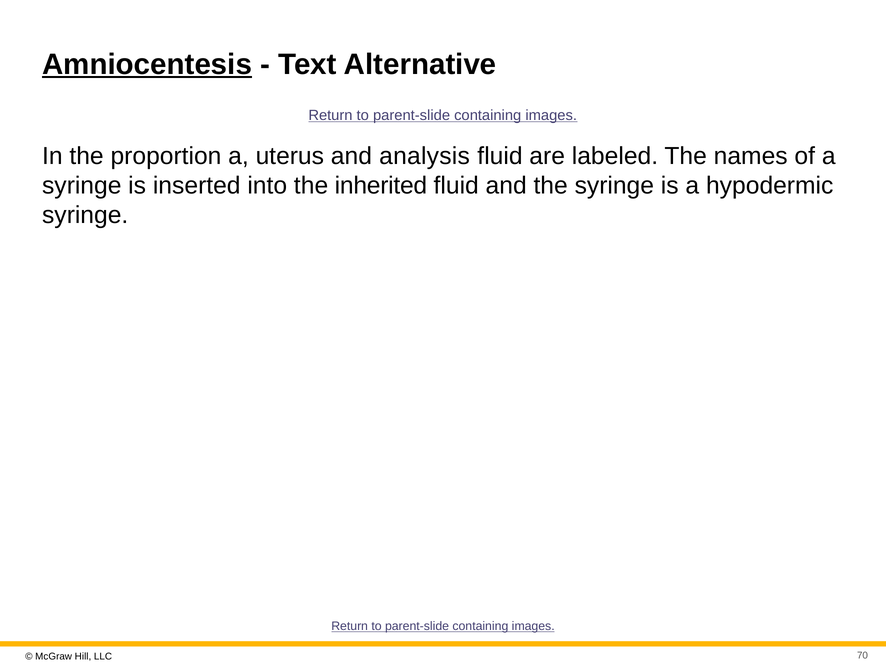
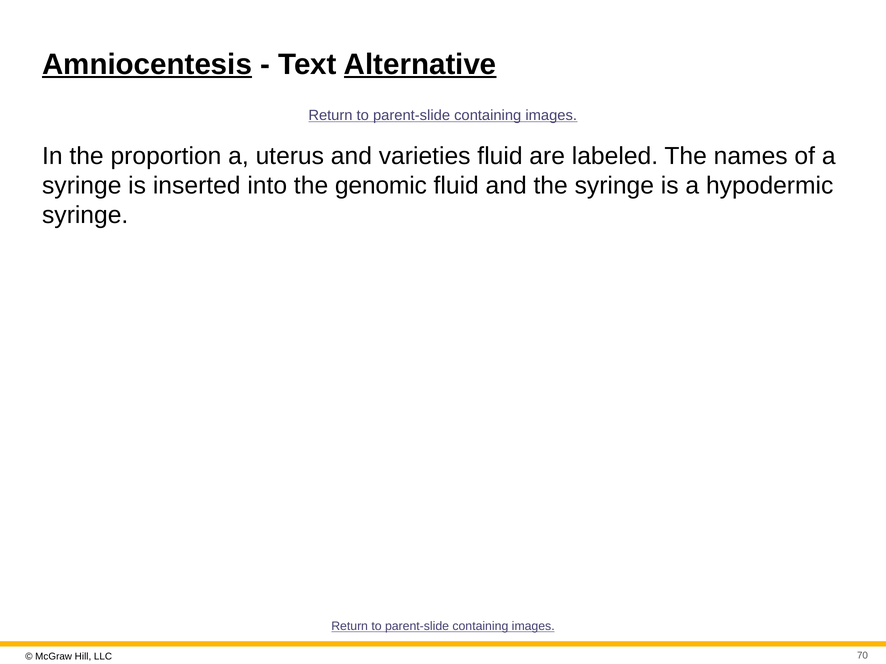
Alternative underline: none -> present
analysis: analysis -> varieties
inherited: inherited -> genomic
